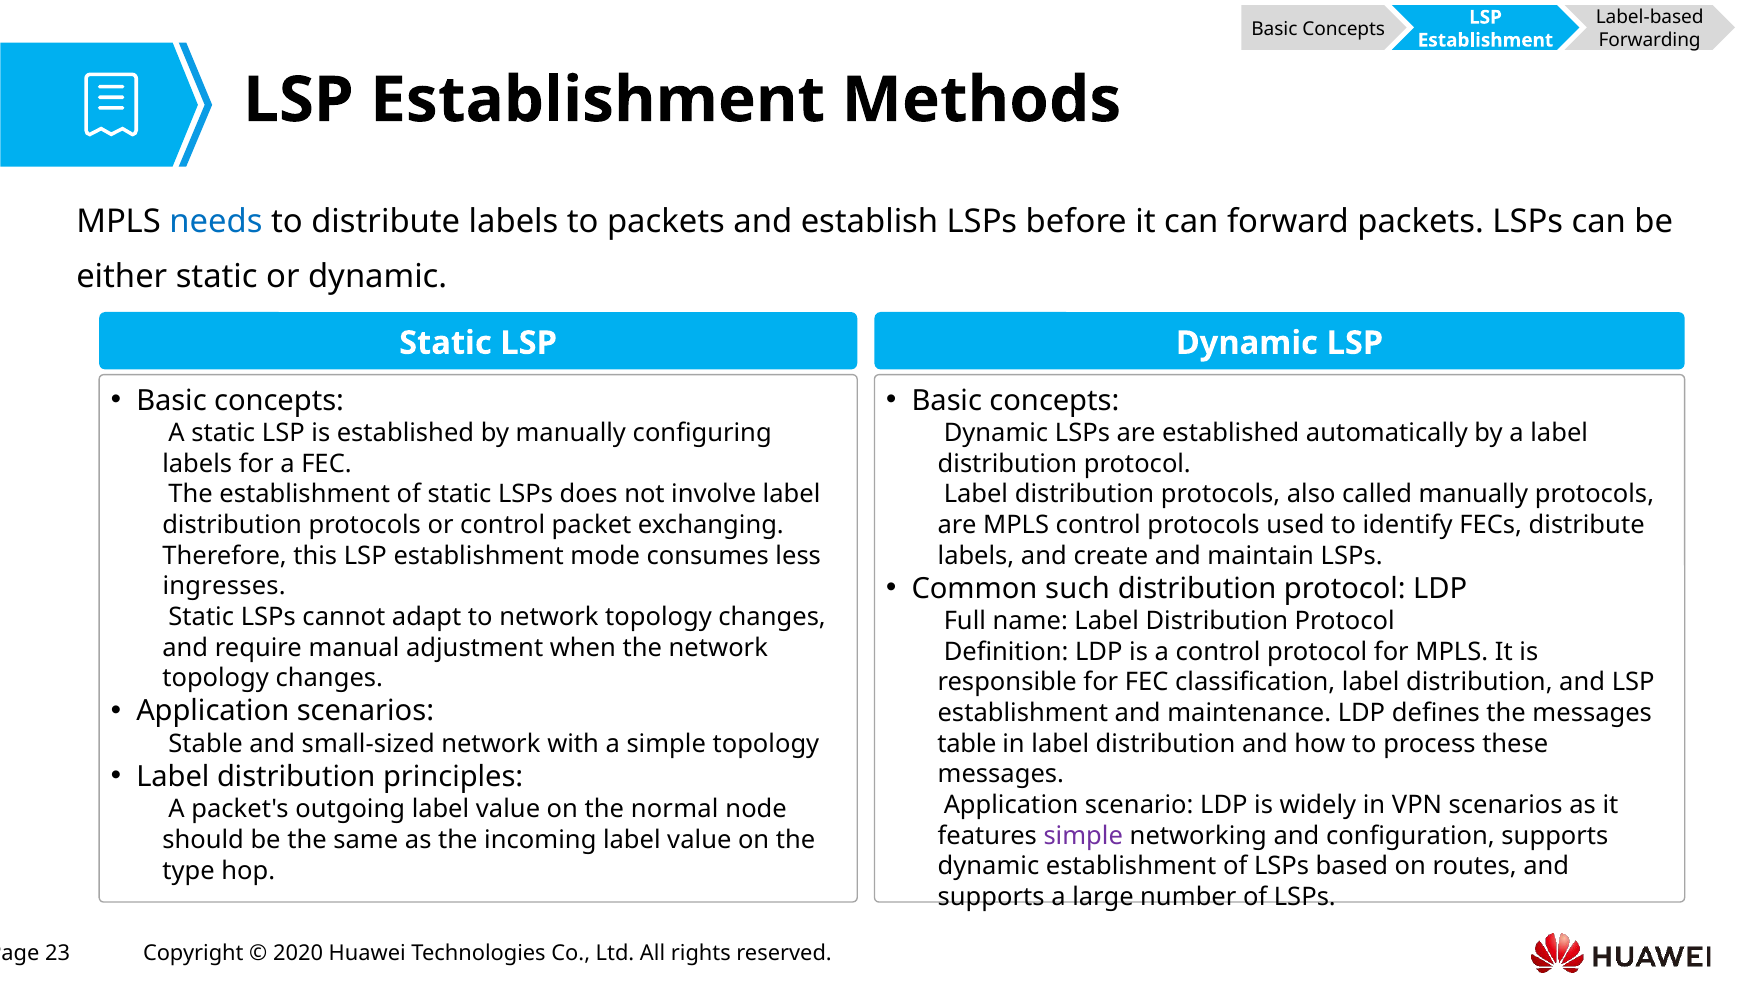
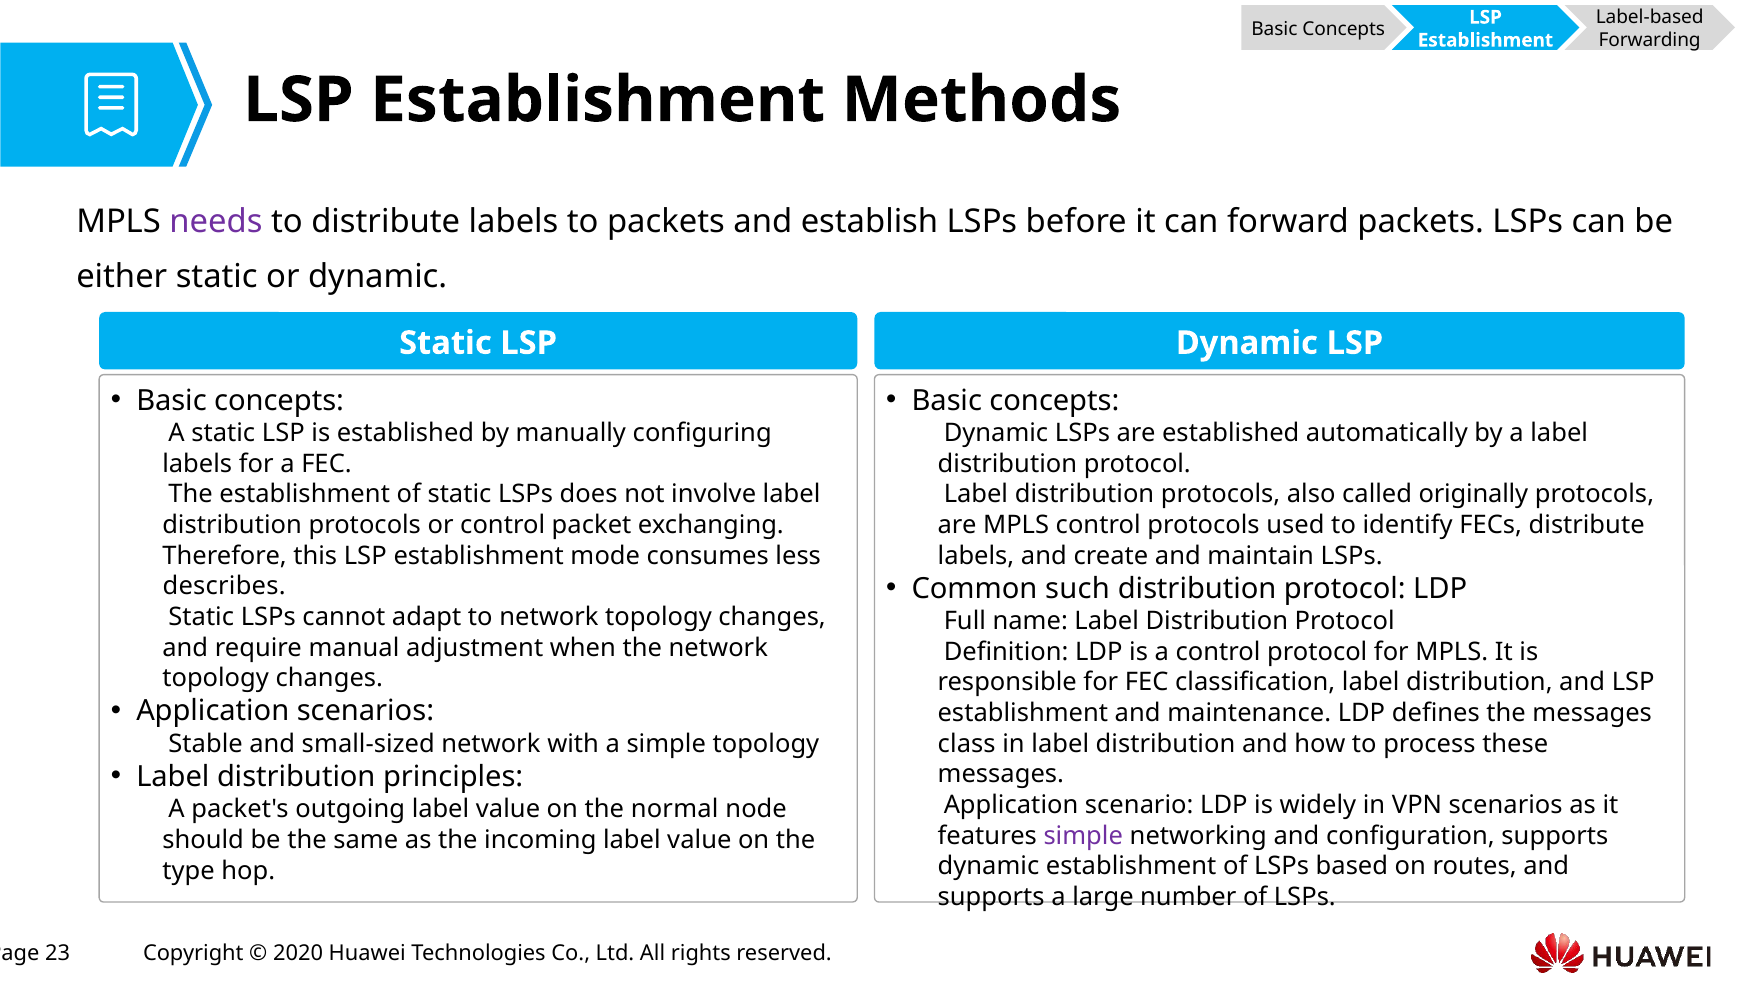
needs colour: blue -> purple
called manually: manually -> originally
ingresses: ingresses -> describes
table: table -> class
